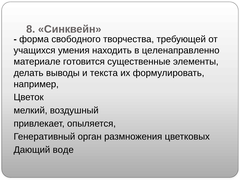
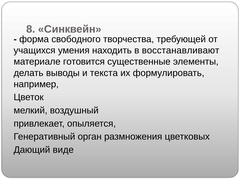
целенаправленно: целенаправленно -> восстанавливают
воде: воде -> виде
